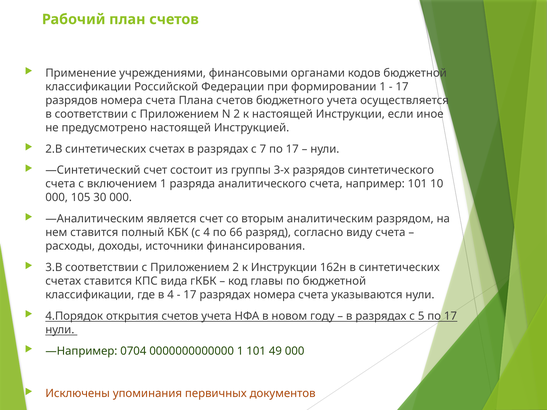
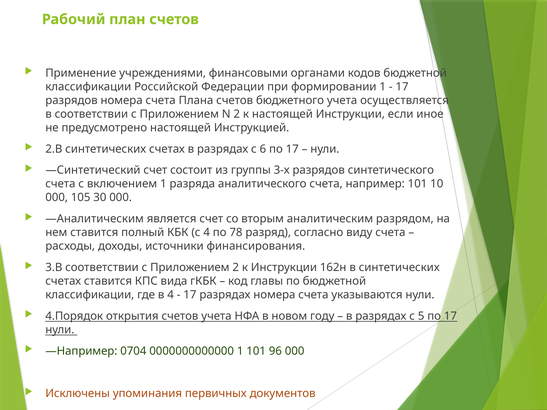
7: 7 -> 6
66: 66 -> 78
49: 49 -> 96
